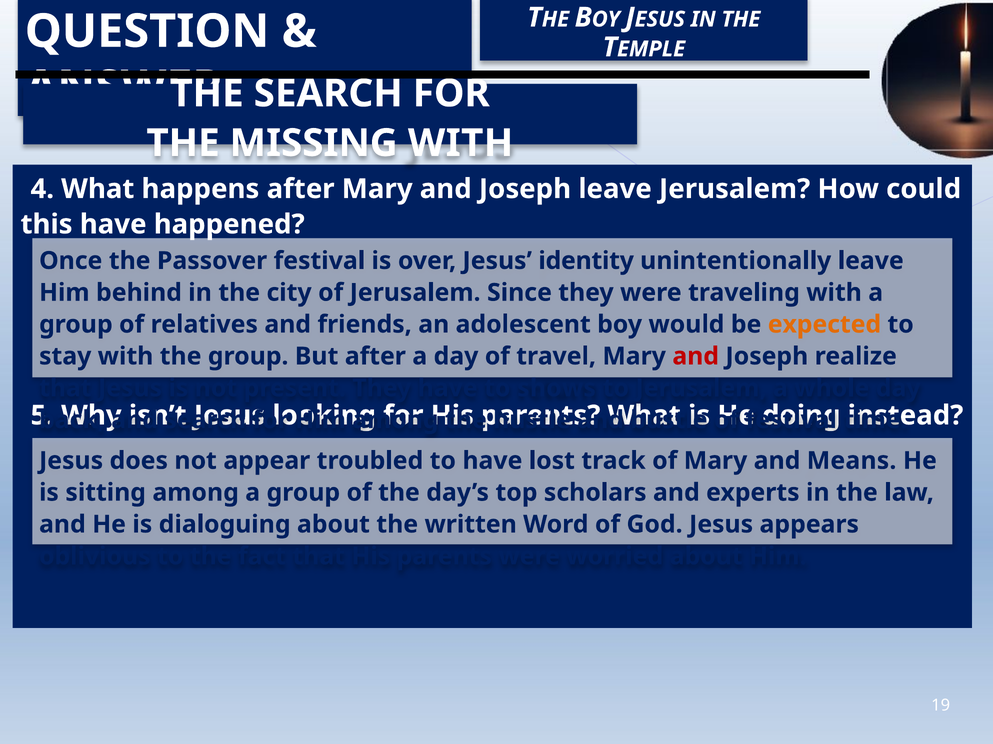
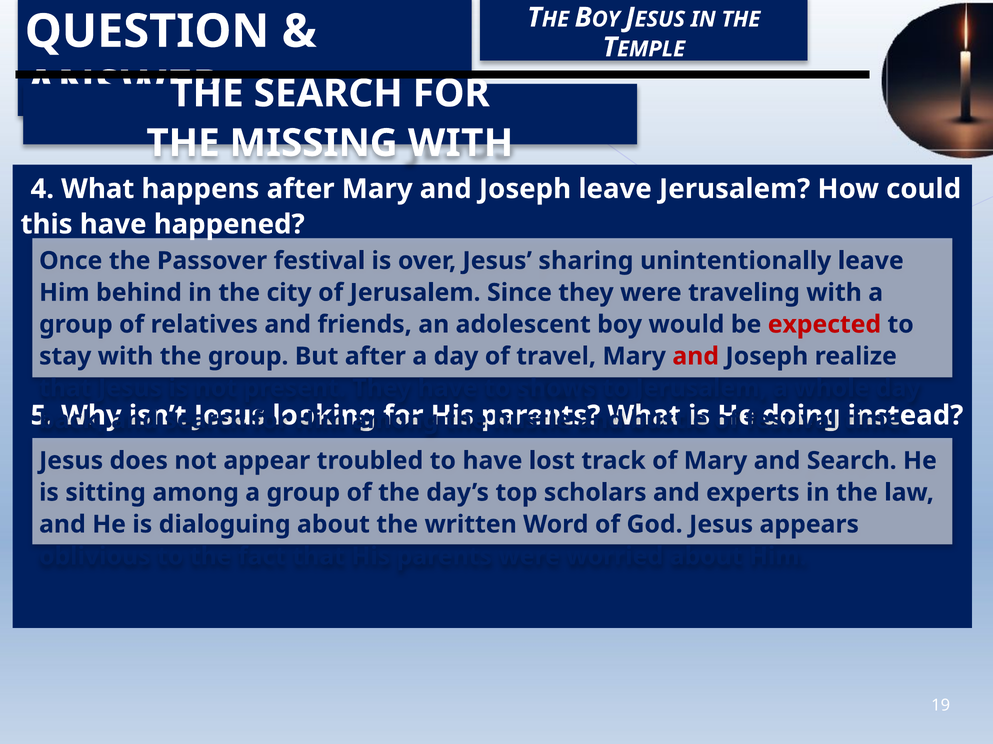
identity: identity -> sharing
expected colour: orange -> red
Mary and Means: Means -> Search
